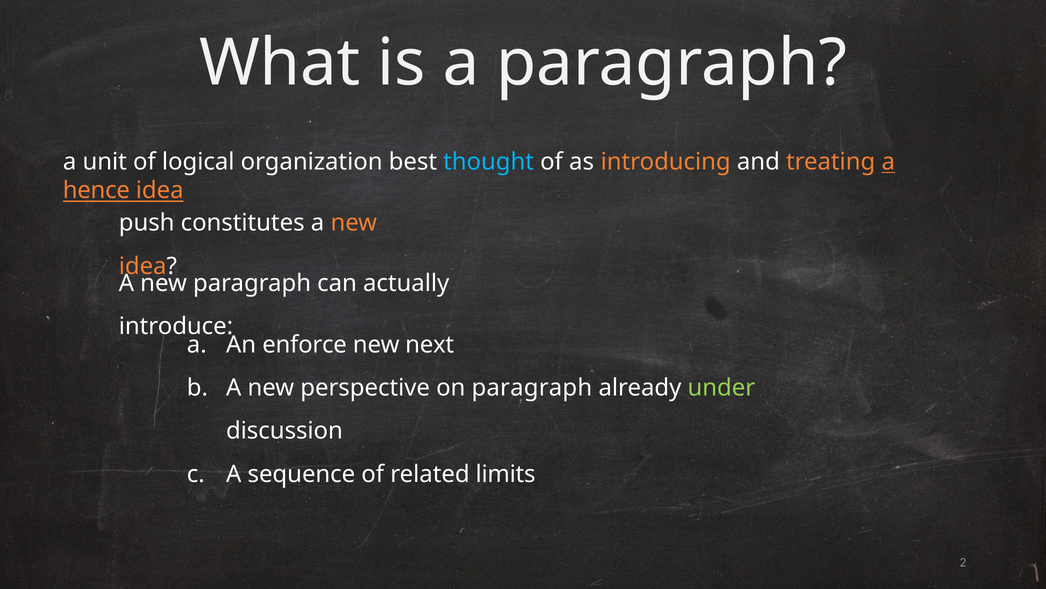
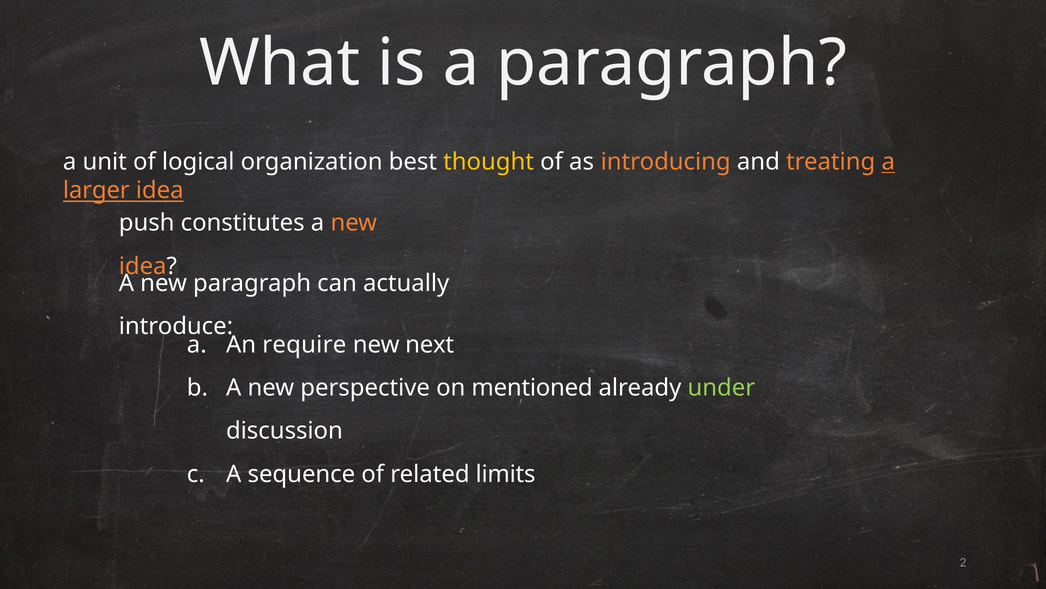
thought colour: light blue -> yellow
hence: hence -> larger
enforce: enforce -> require
on paragraph: paragraph -> mentioned
